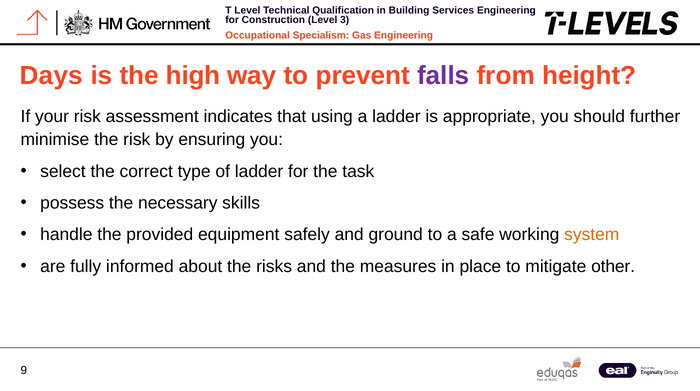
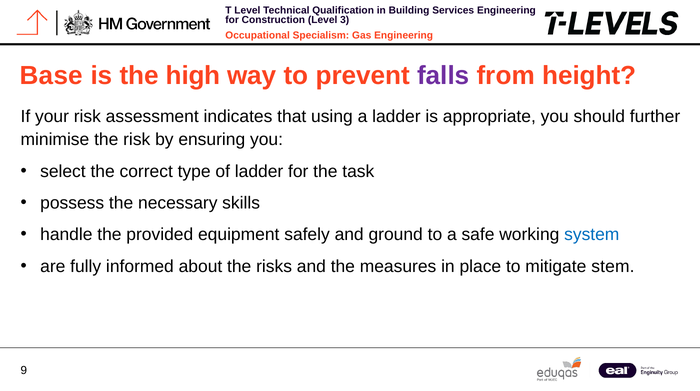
Days: Days -> Base
system colour: orange -> blue
other: other -> stem
